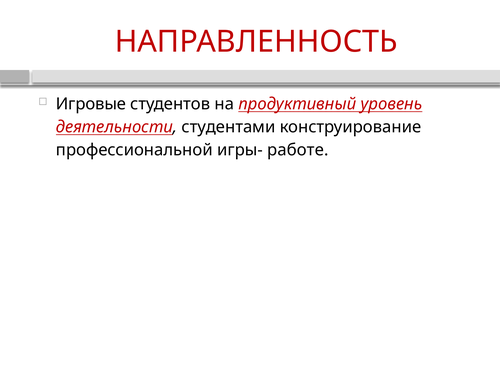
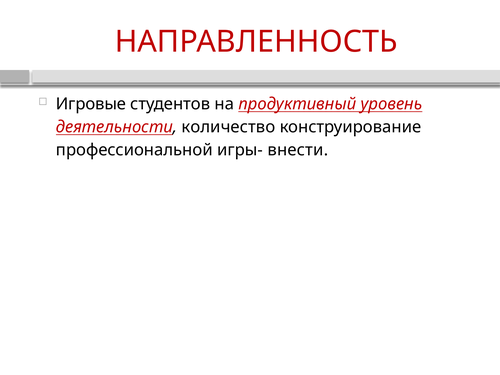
студентами: студентами -> количество
работе: работе -> внести
